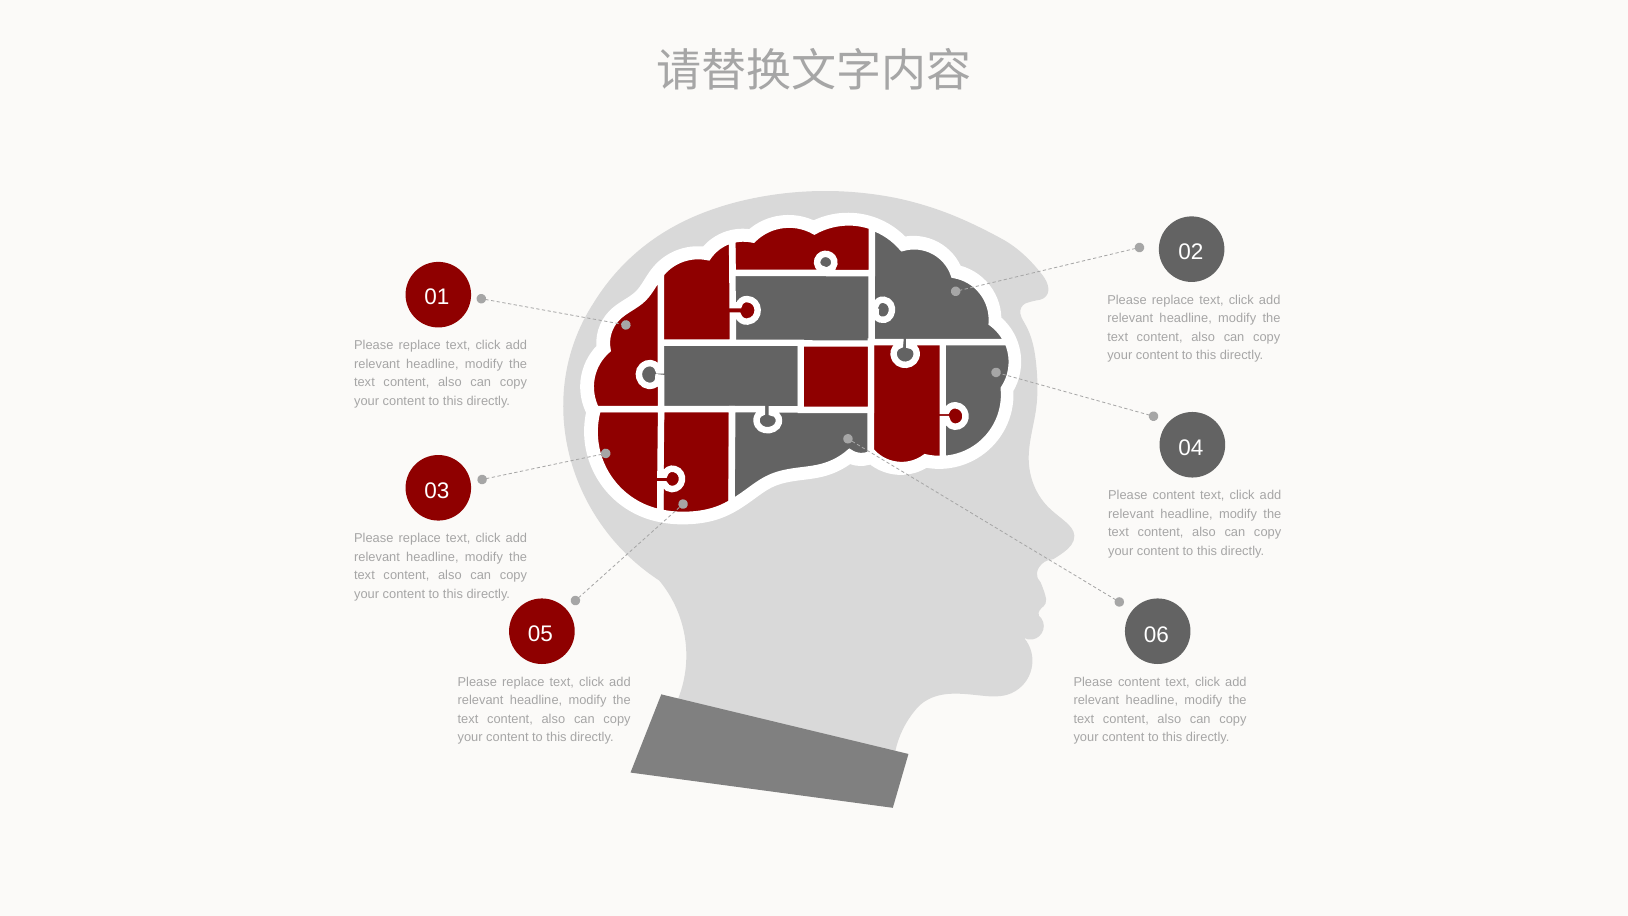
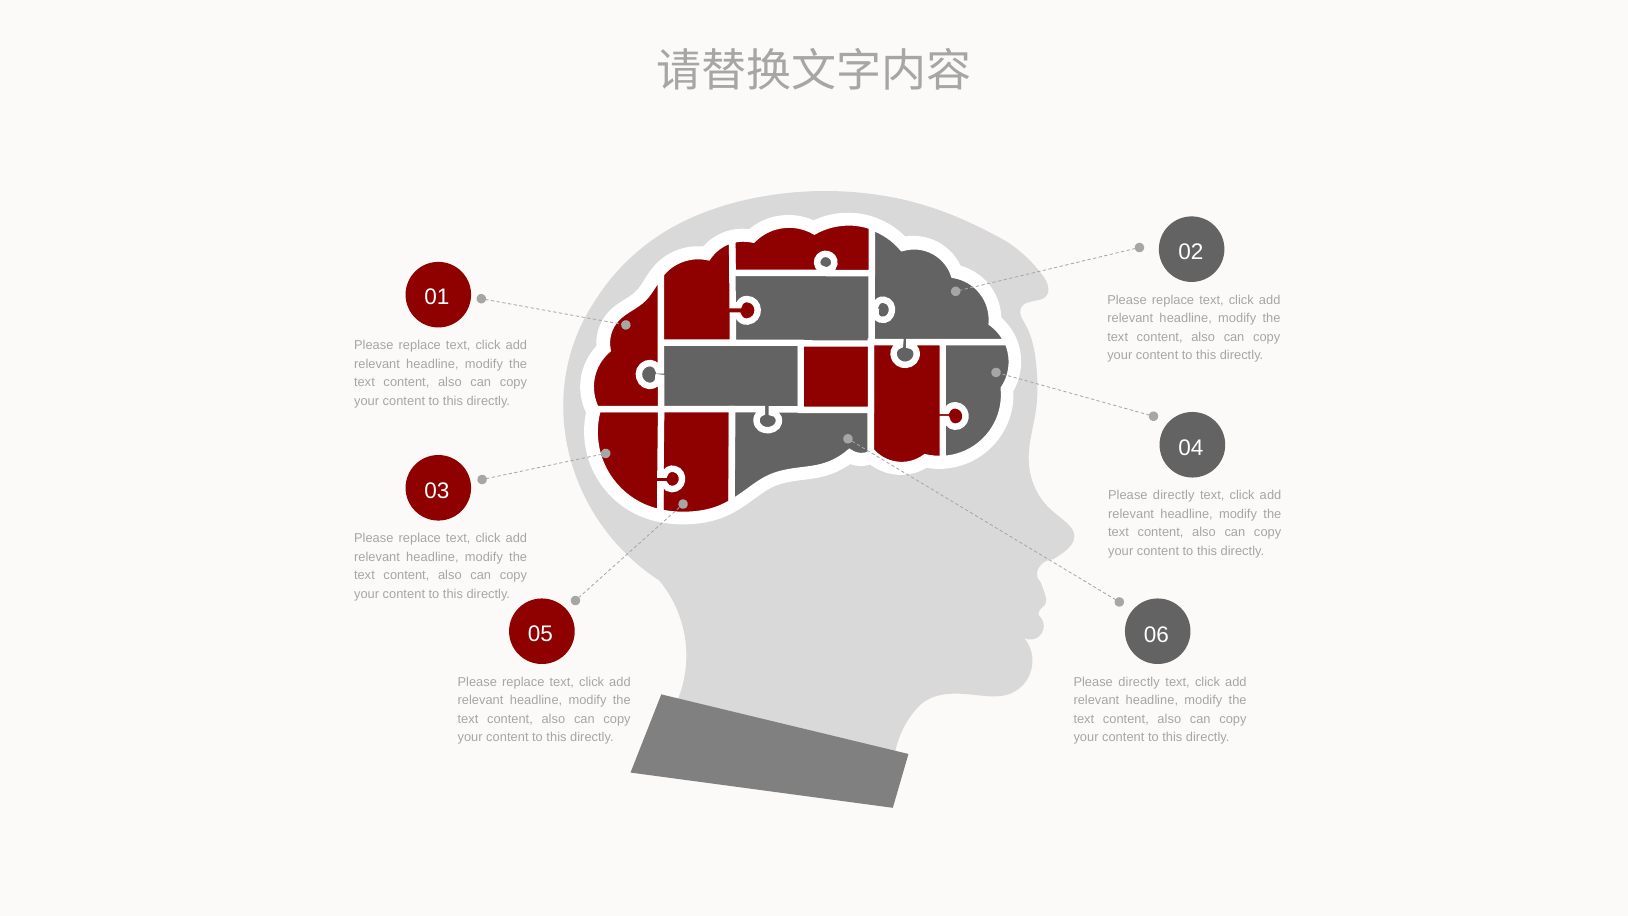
content at (1174, 495): content -> directly
content at (1139, 682): content -> directly
